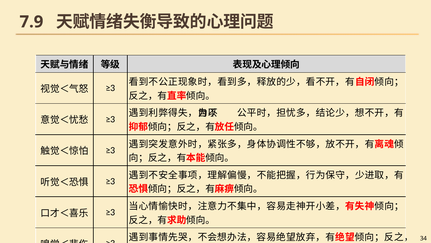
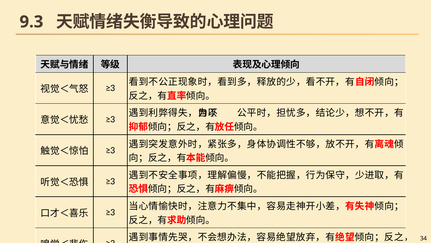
7.9: 7.9 -> 9.3
